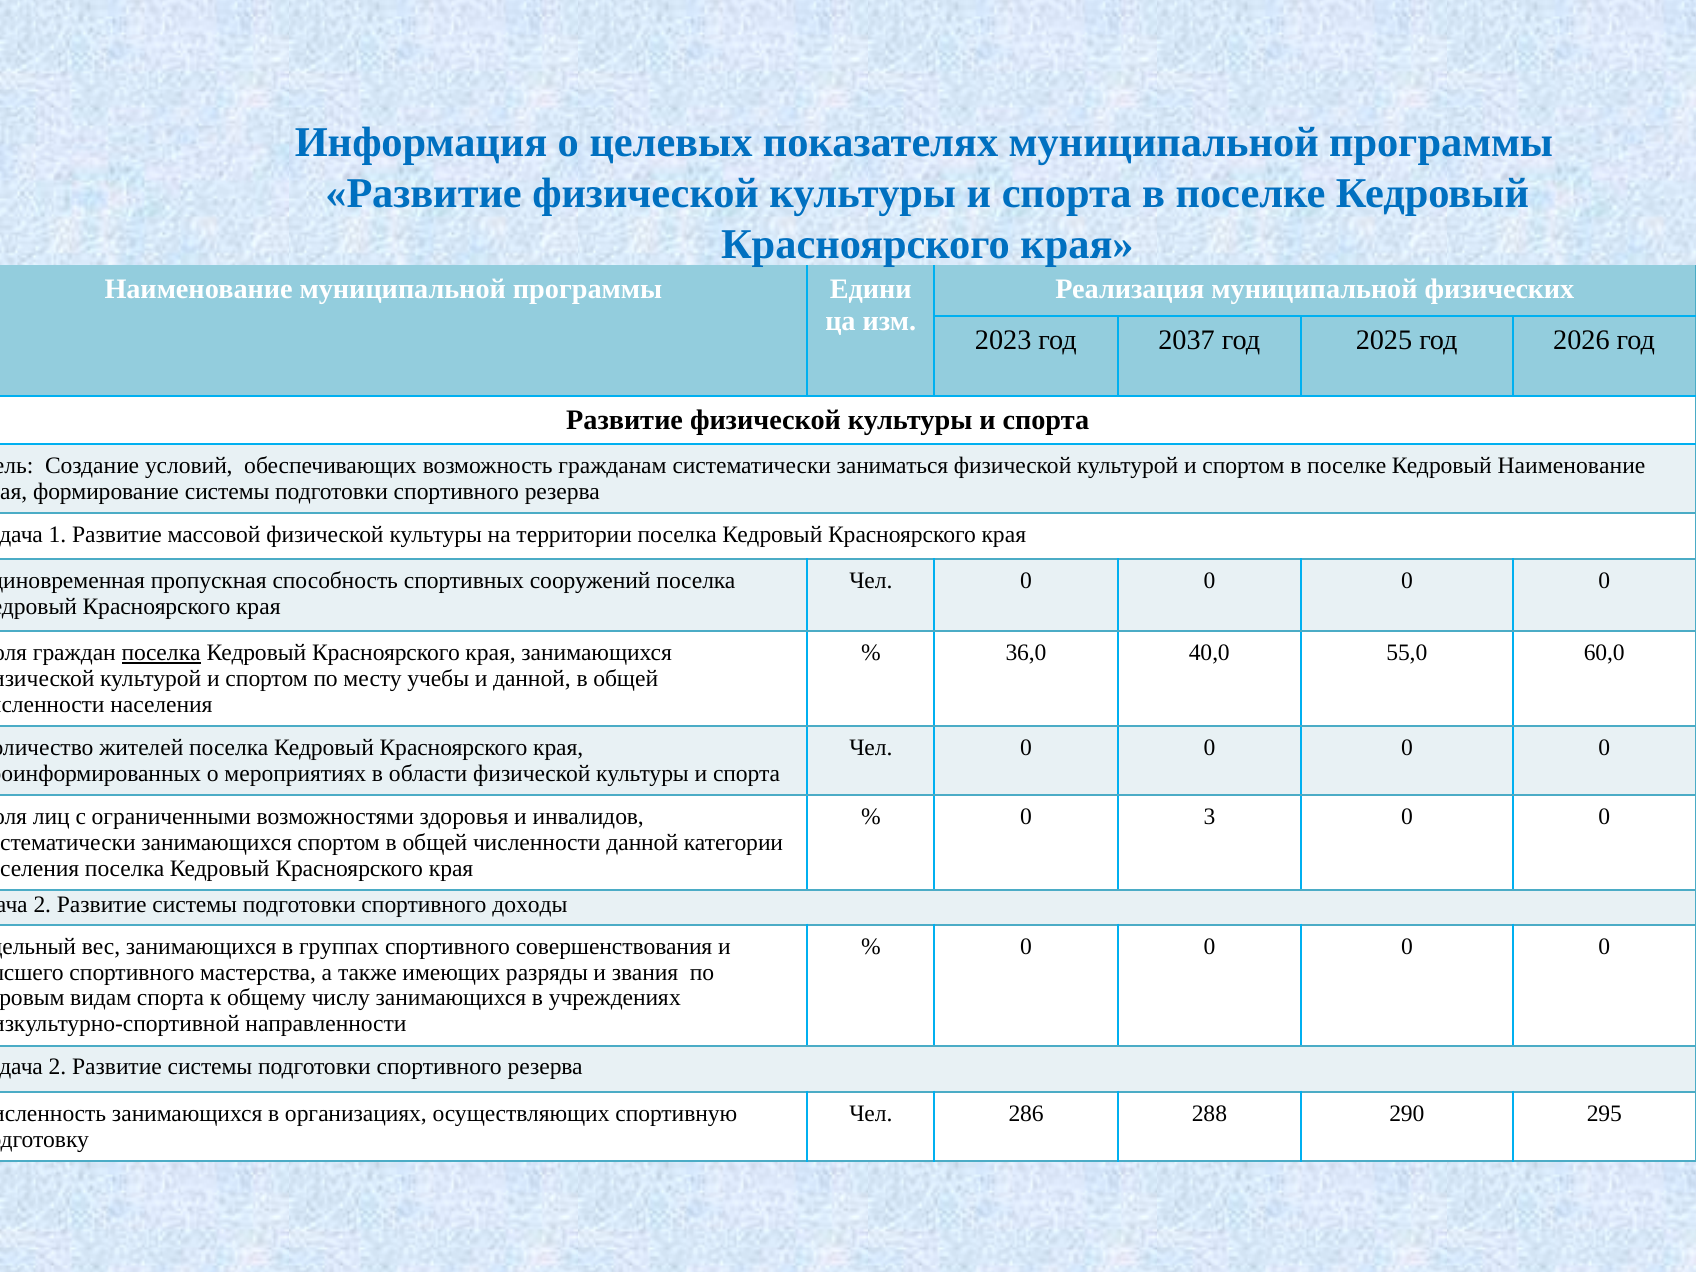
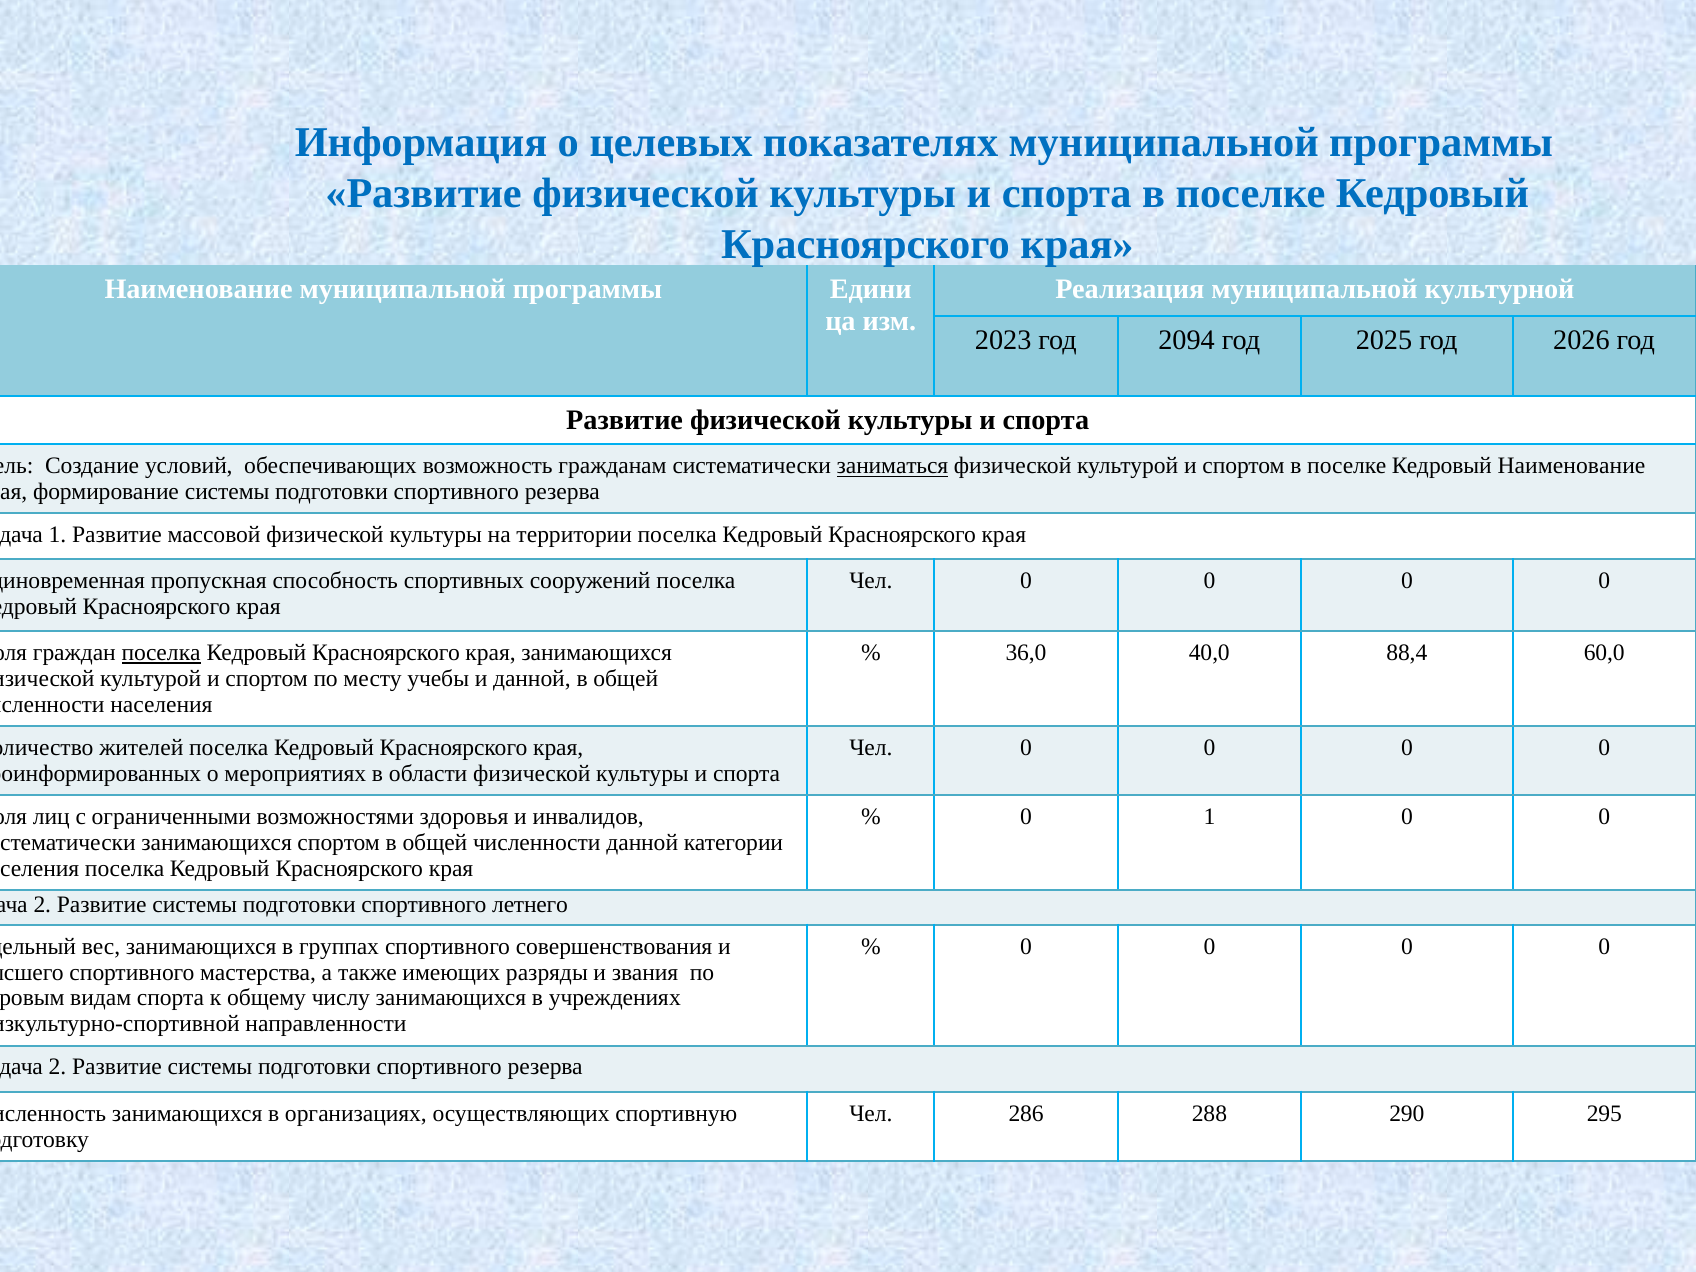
физических: физических -> культурной
2037: 2037 -> 2094
заниматься underline: none -> present
55,0: 55,0 -> 88,4
0 3: 3 -> 1
доходы: доходы -> летнего
